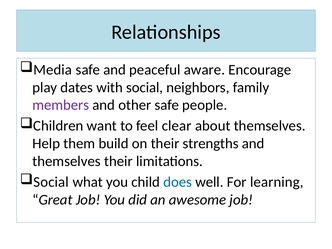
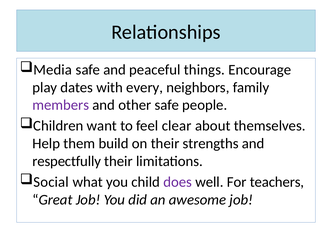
aware: aware -> things
with social: social -> every
themselves at (67, 161): themselves -> respectfully
does colour: blue -> purple
learning: learning -> teachers
